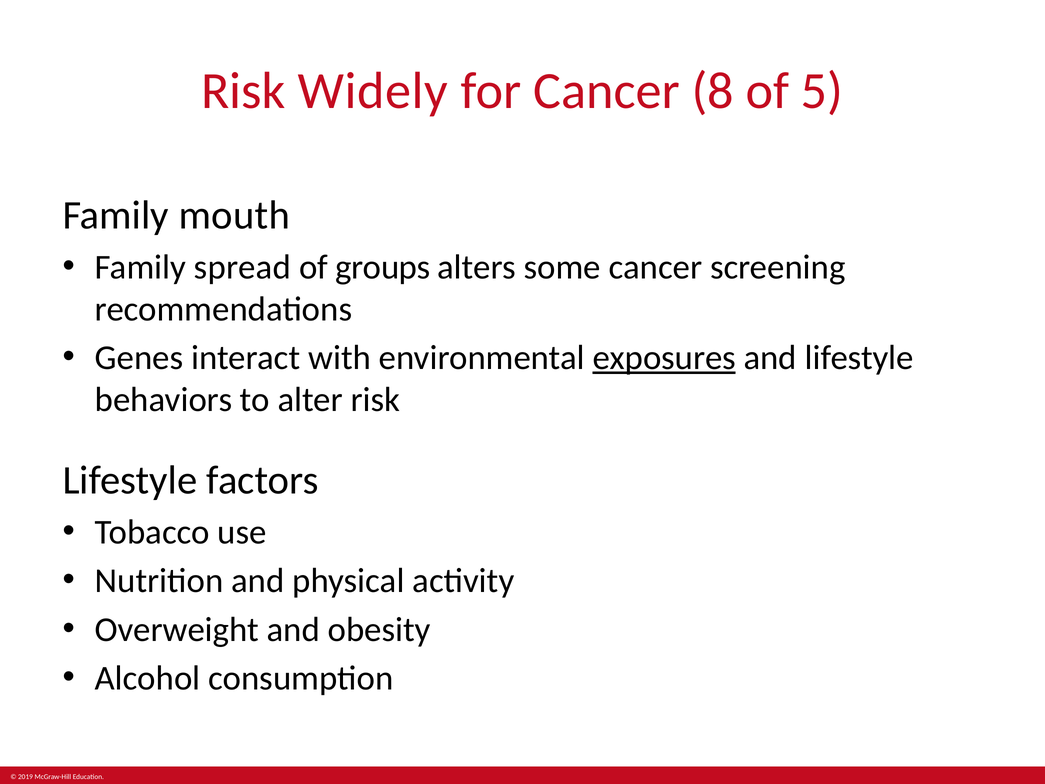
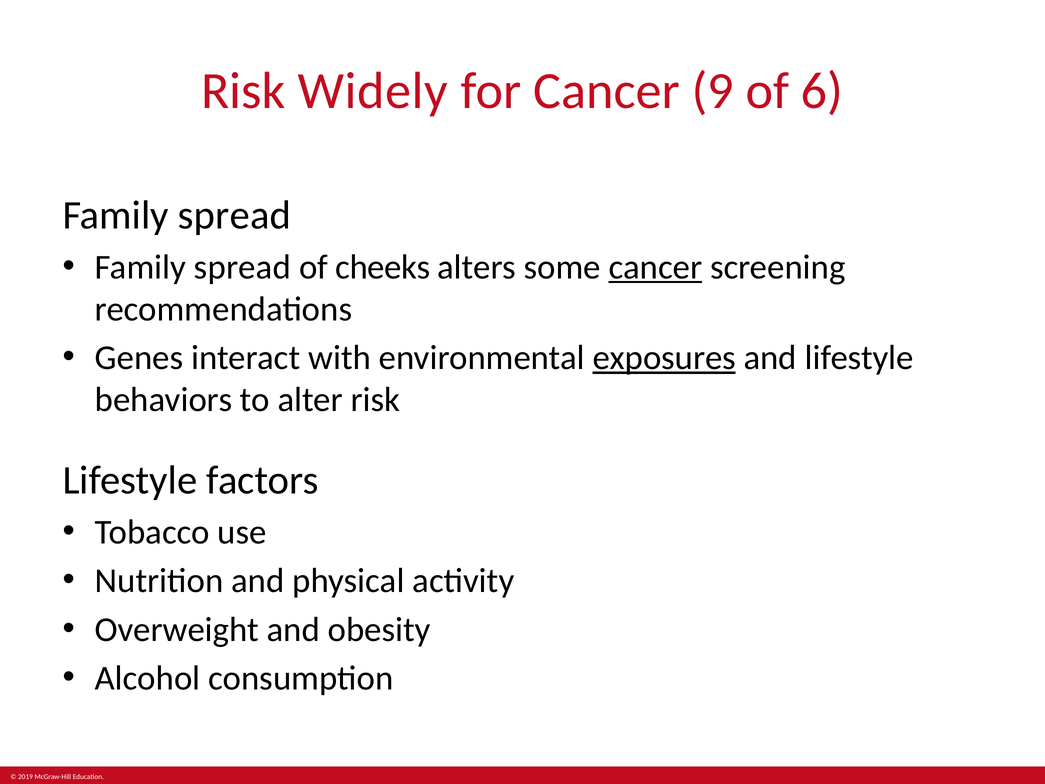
8: 8 -> 9
5: 5 -> 6
mouth at (234, 215): mouth -> spread
groups: groups -> cheeks
cancer at (655, 267) underline: none -> present
